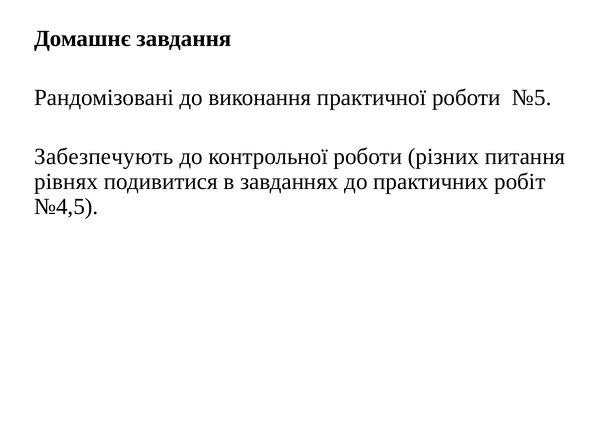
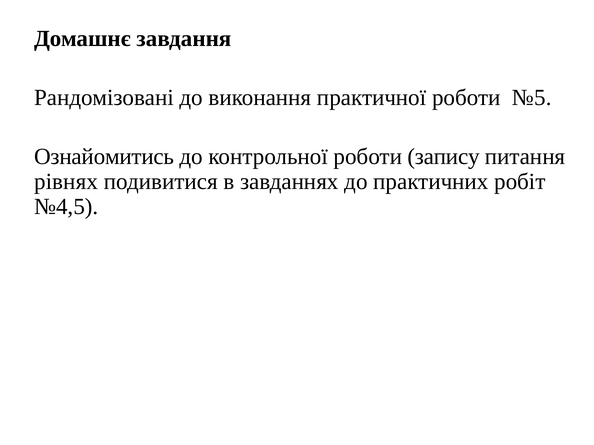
Забезпечують: Забезпечують -> Ознайомитись
різних: різних -> запису
